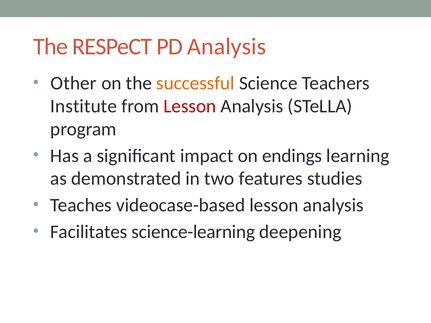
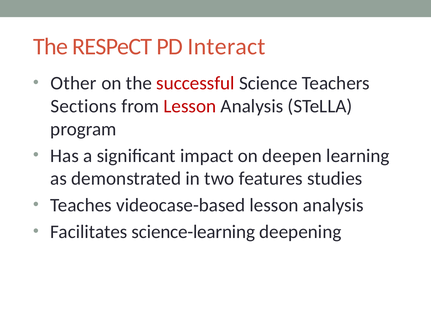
PD Analysis: Analysis -> Interact
successful colour: orange -> red
Institute: Institute -> Sections
endings: endings -> deepen
